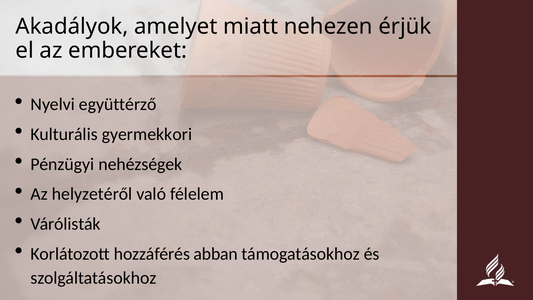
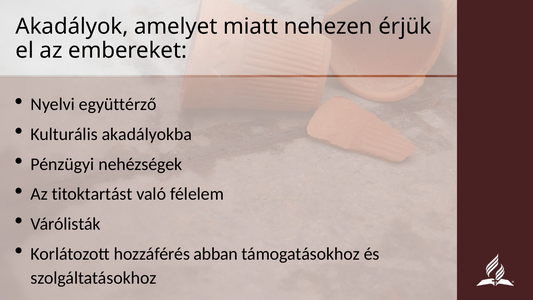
gyermekkori: gyermekkori -> akadályokba
helyzetéről: helyzetéről -> titoktartást
